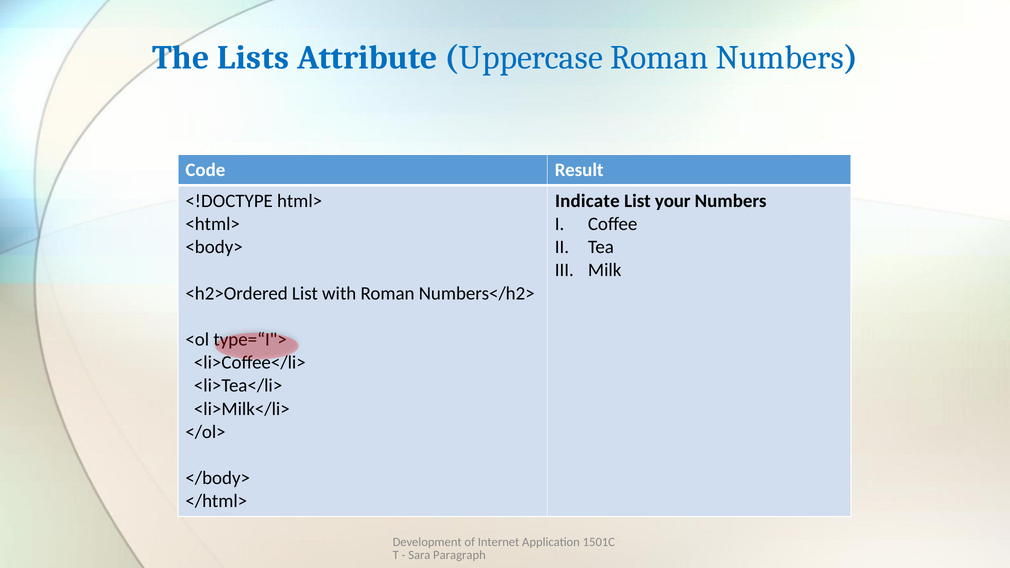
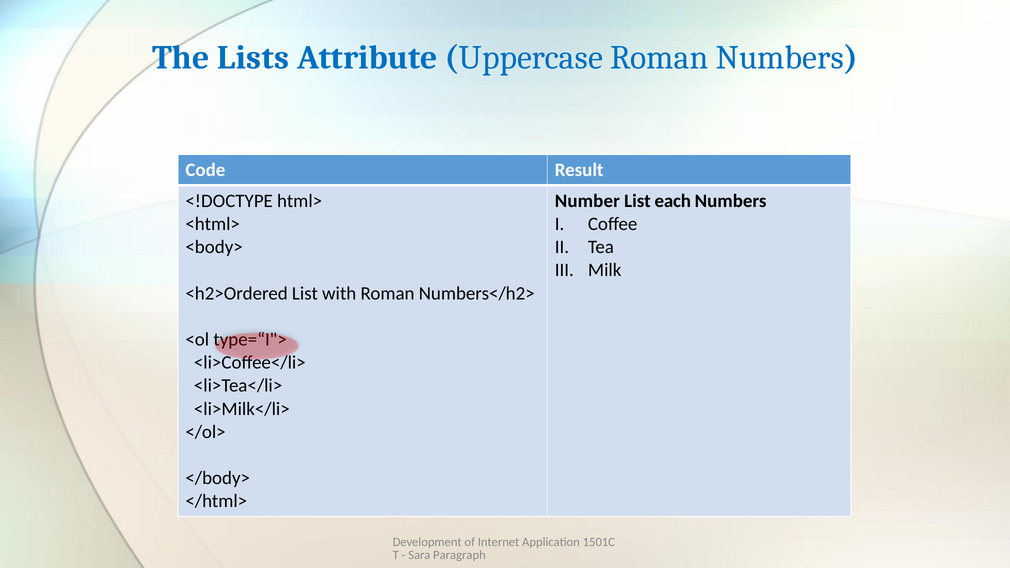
Indicate: Indicate -> Number
your: your -> each
